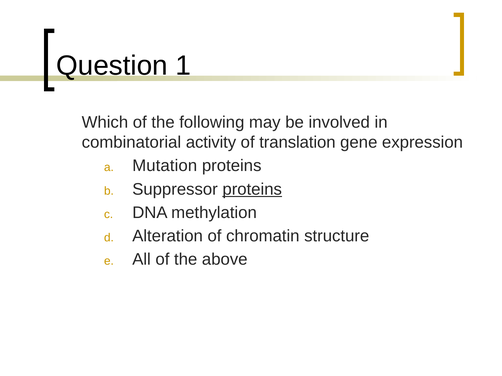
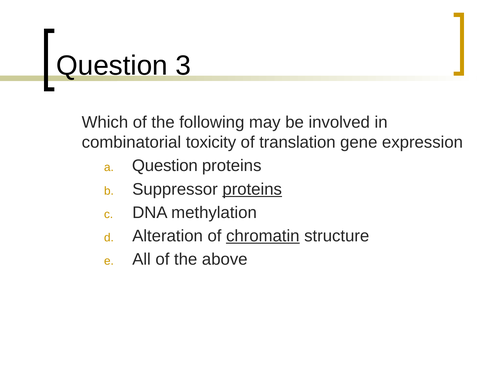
1: 1 -> 3
activity: activity -> toxicity
Mutation at (165, 166): Mutation -> Question
chromatin underline: none -> present
